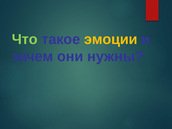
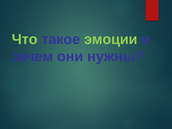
эмоции colour: yellow -> light green
